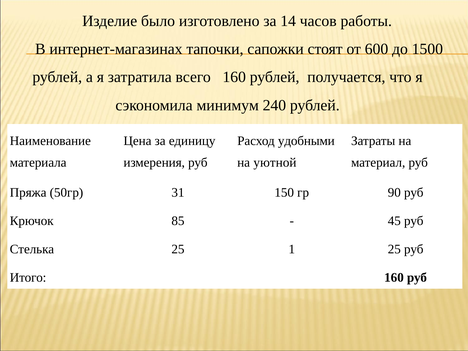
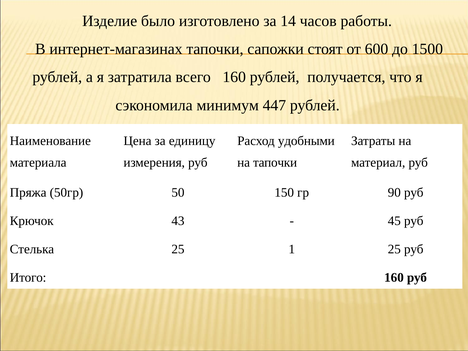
240: 240 -> 447
на уютной: уютной -> тапочки
31: 31 -> 50
85: 85 -> 43
